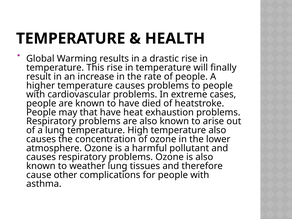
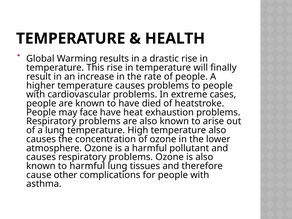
that: that -> face
to weather: weather -> harmful
